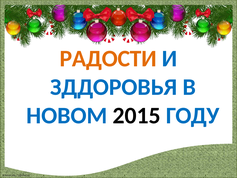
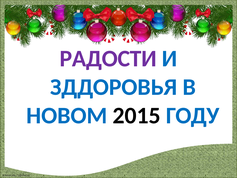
РАДОСТИ colour: orange -> purple
